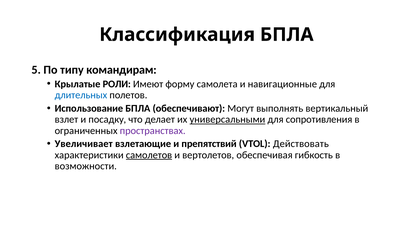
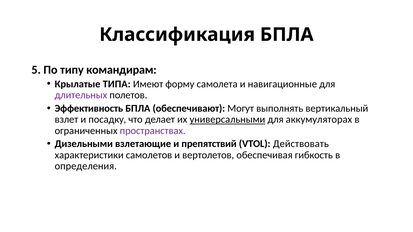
РОЛИ: РОЛИ -> ТИПА
длительных colour: blue -> purple
Использование: Использование -> Эффективность
сопротивления: сопротивления -> аккумуляторах
Увеличивает: Увеличивает -> Дизельными
самолетов underline: present -> none
возможности: возможности -> определения
